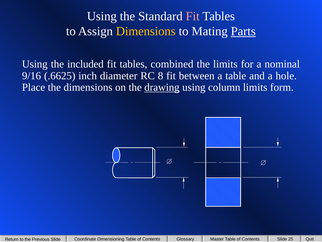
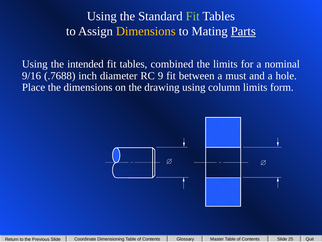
Fit at (193, 16) colour: pink -> light green
included: included -> intended
.6625: .6625 -> .7688
8: 8 -> 9
a table: table -> must
drawing underline: present -> none
